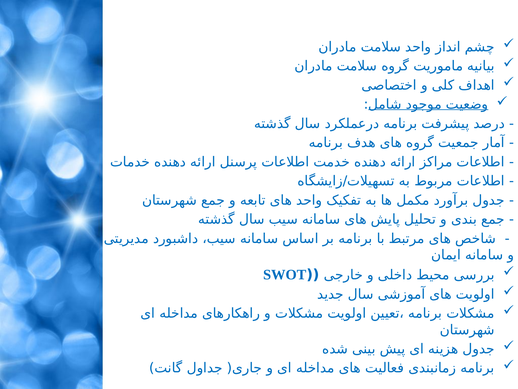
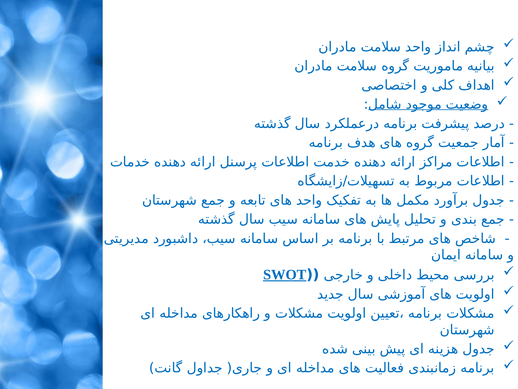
SWOT underline: none -> present
